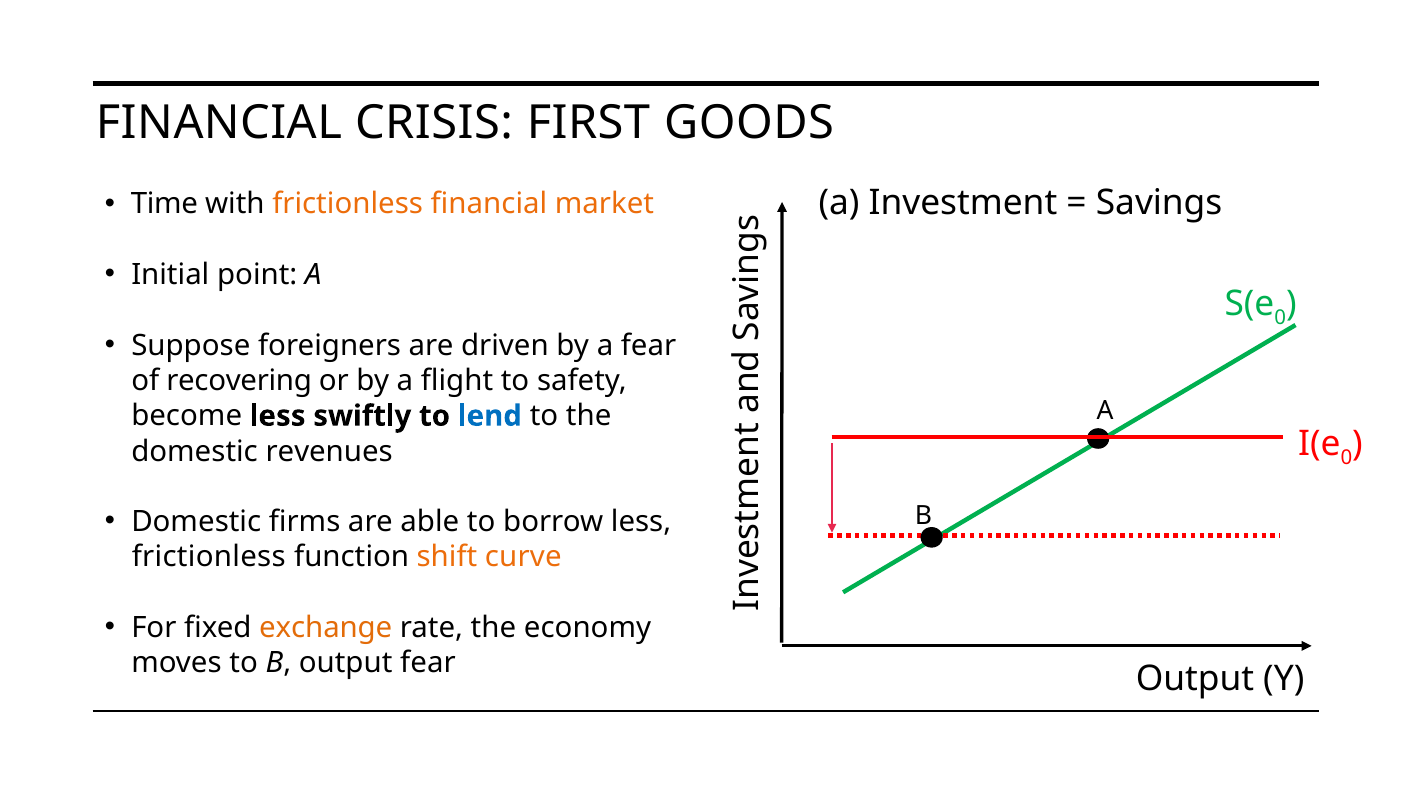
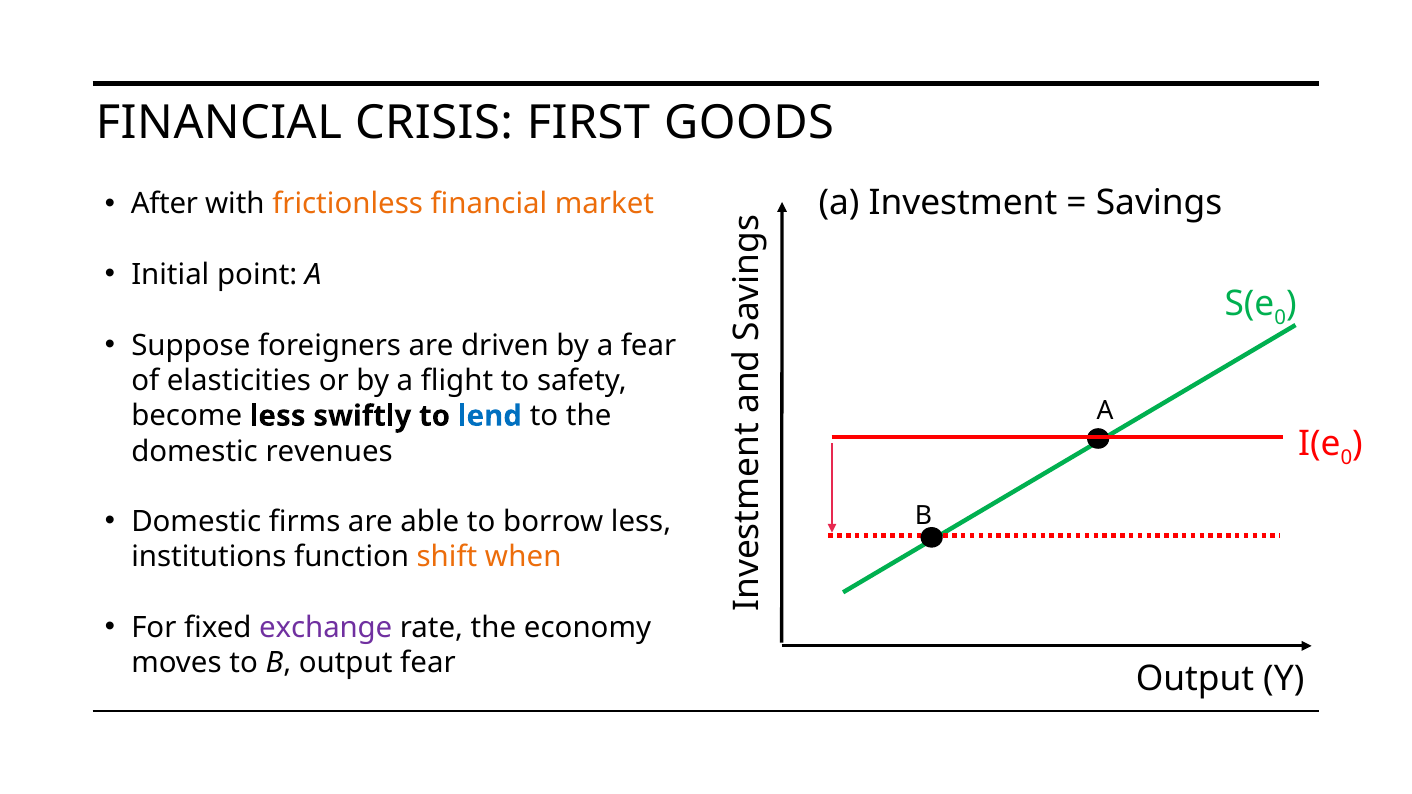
Time: Time -> After
recovering: recovering -> elasticities
frictionless at (209, 557): frictionless -> institutions
curve: curve -> when
exchange colour: orange -> purple
